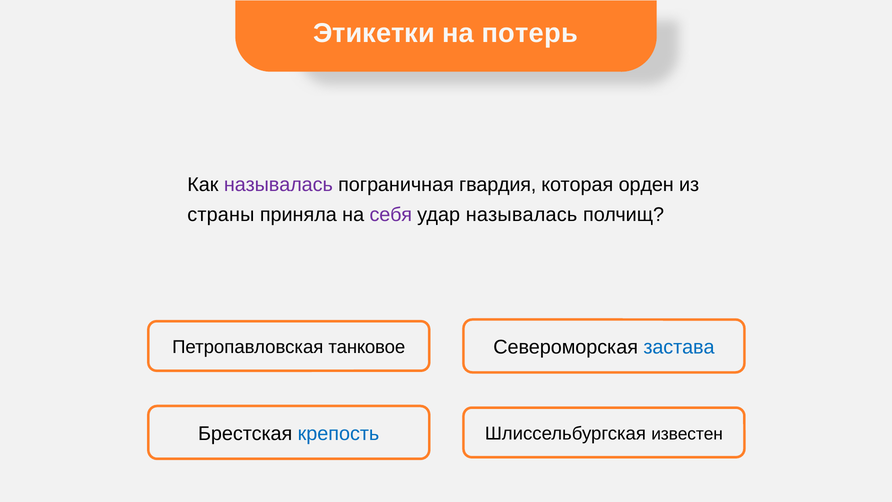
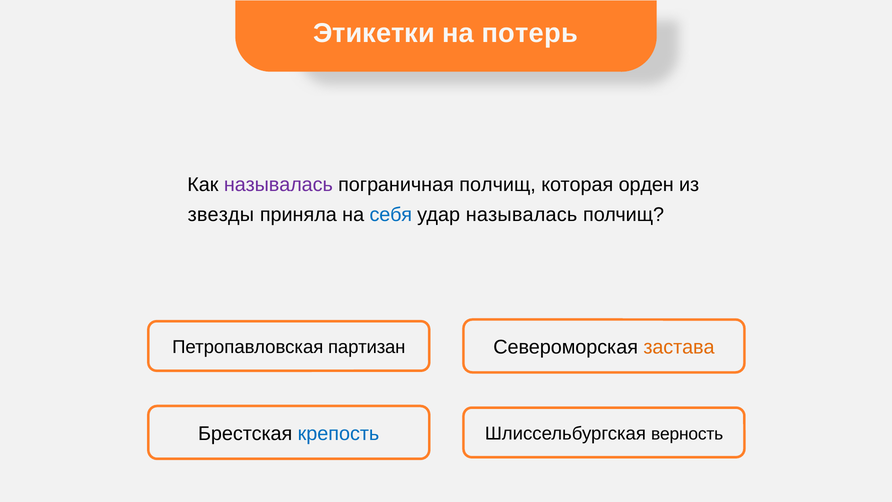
пограничная гвардия: гвардия -> полчищ
страны: страны -> звезды
себя colour: purple -> blue
танковое: танковое -> партизан
застава colour: blue -> orange
известен: известен -> верность
